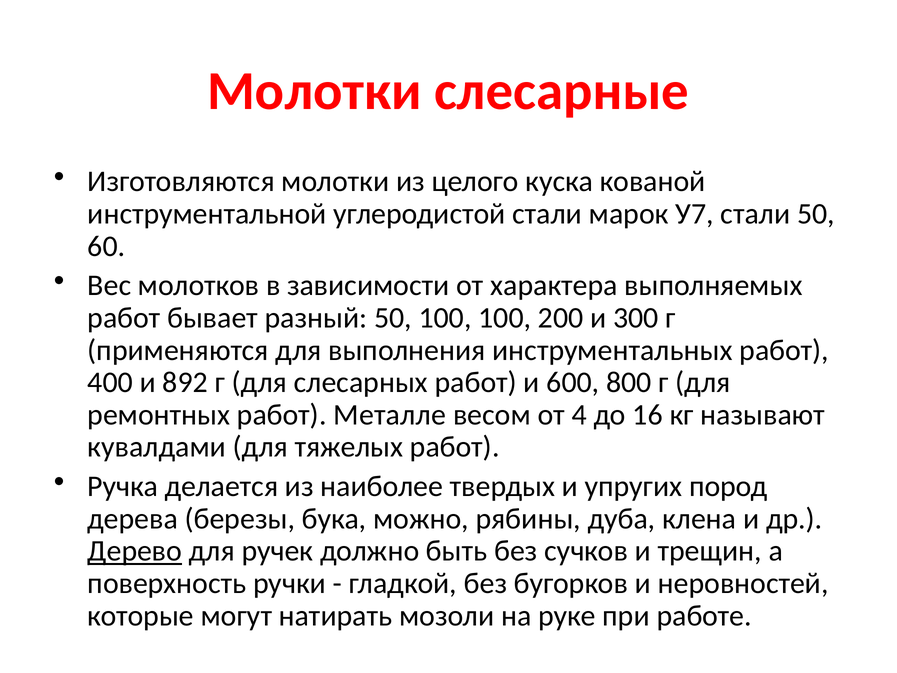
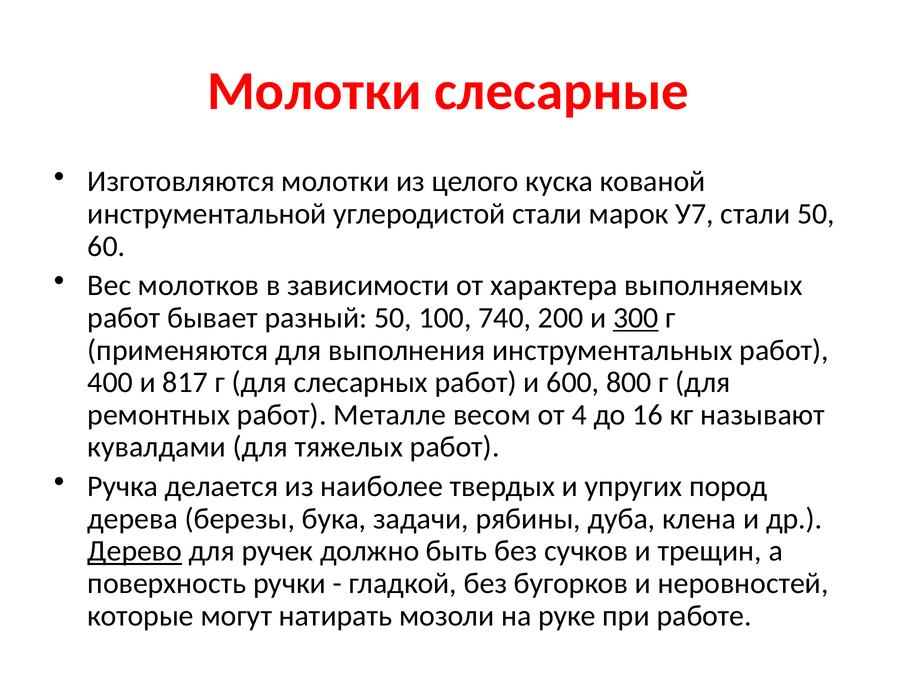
100 100: 100 -> 740
300 underline: none -> present
892: 892 -> 817
можно: можно -> задачи
